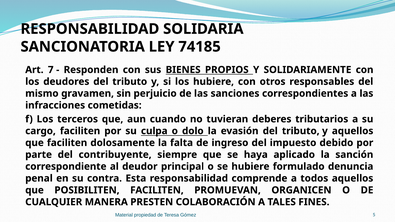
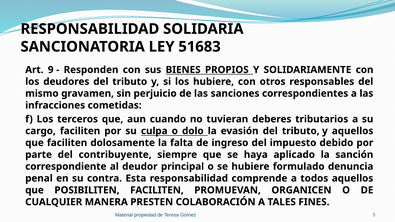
74185: 74185 -> 51683
7: 7 -> 9
